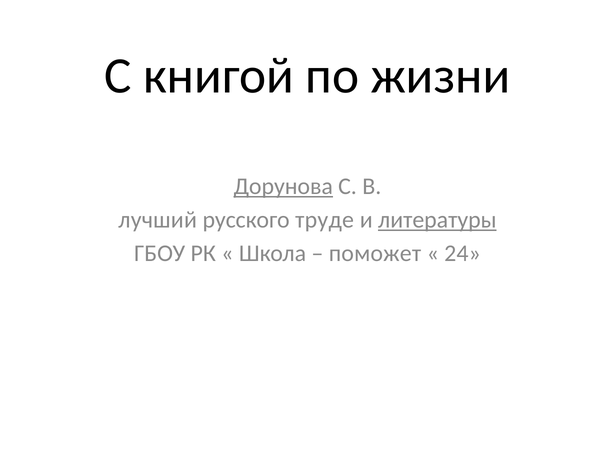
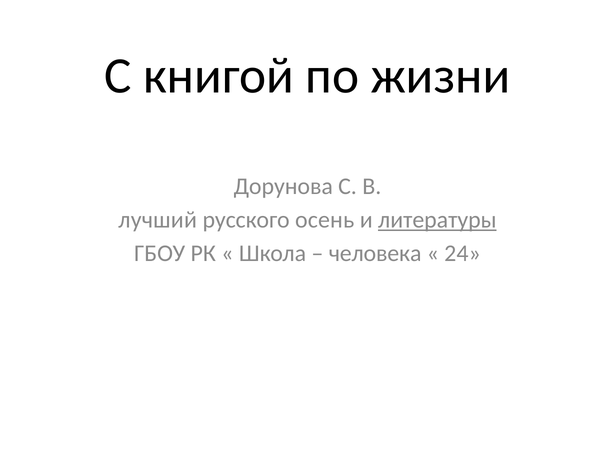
Дорунова underline: present -> none
труде: труде -> осень
поможет: поможет -> человека
